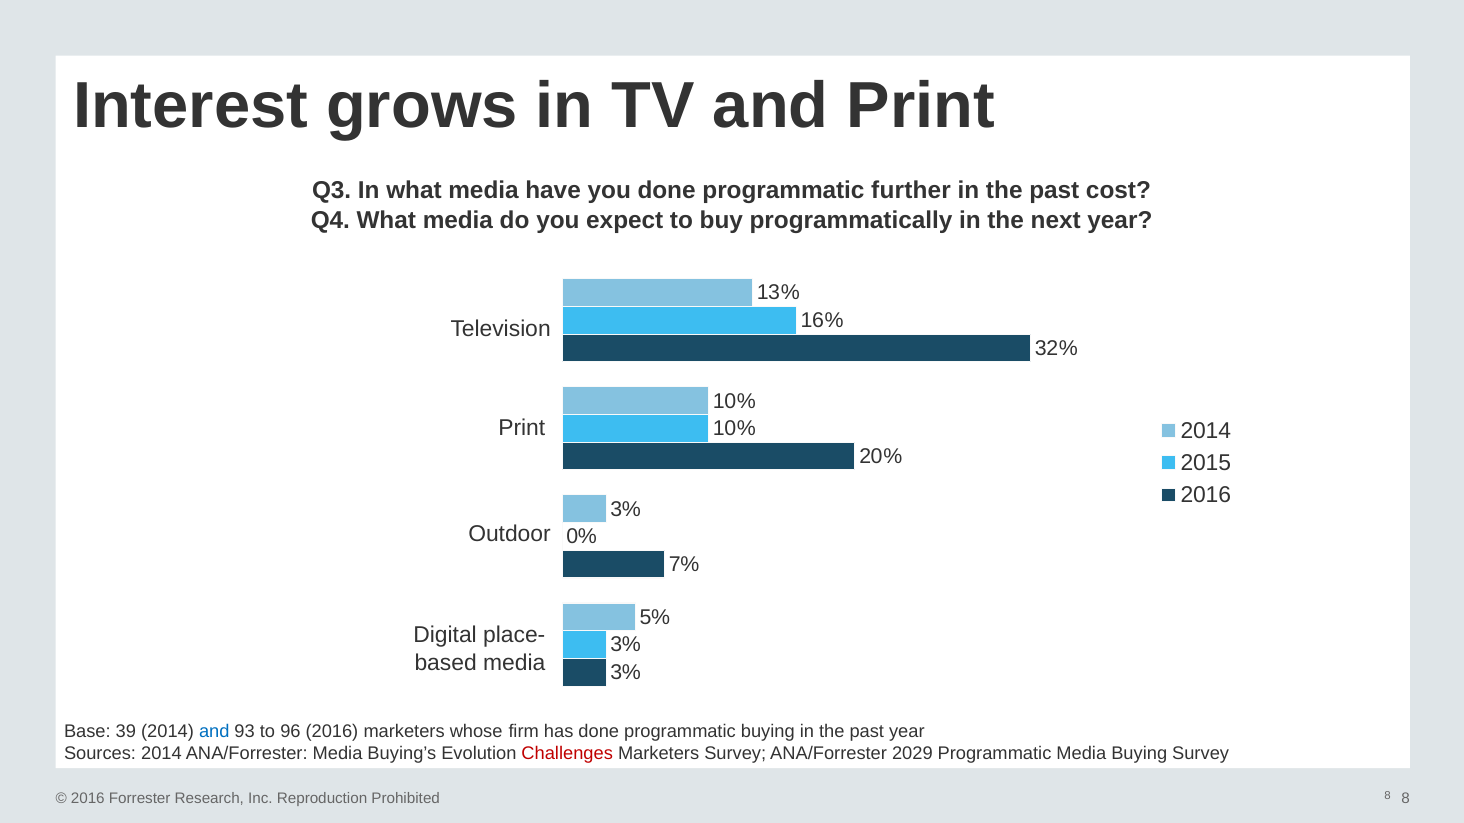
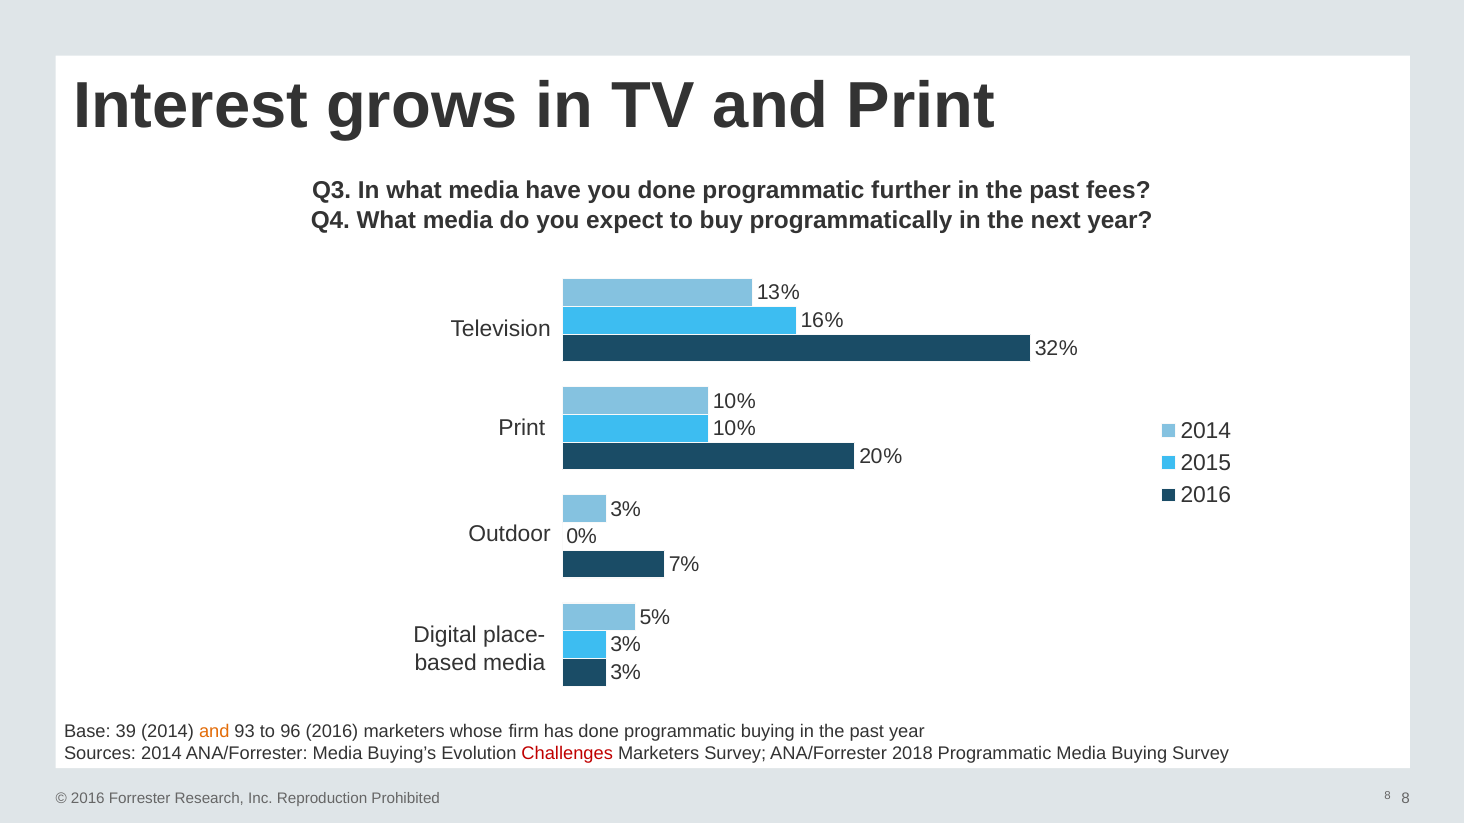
cost: cost -> fees
and at (214, 732) colour: blue -> orange
2029: 2029 -> 2018
